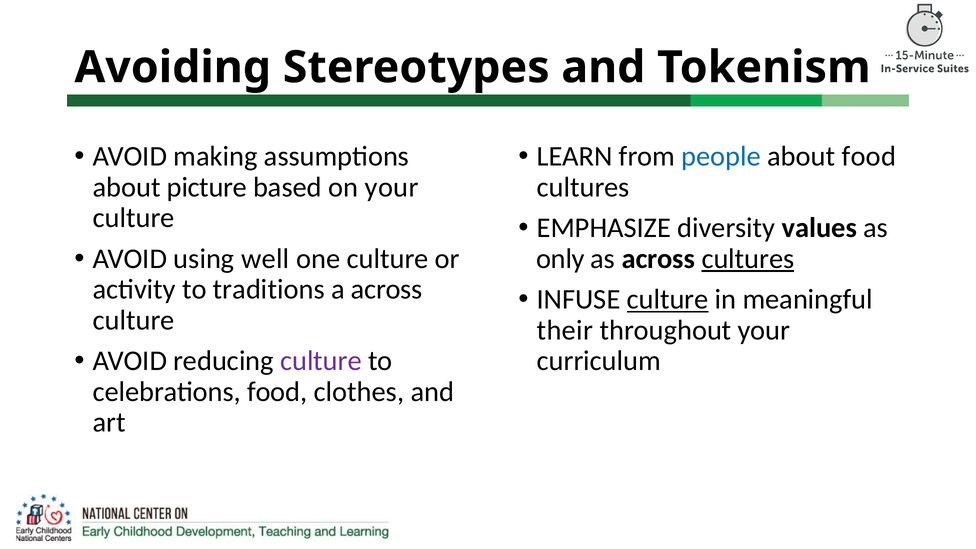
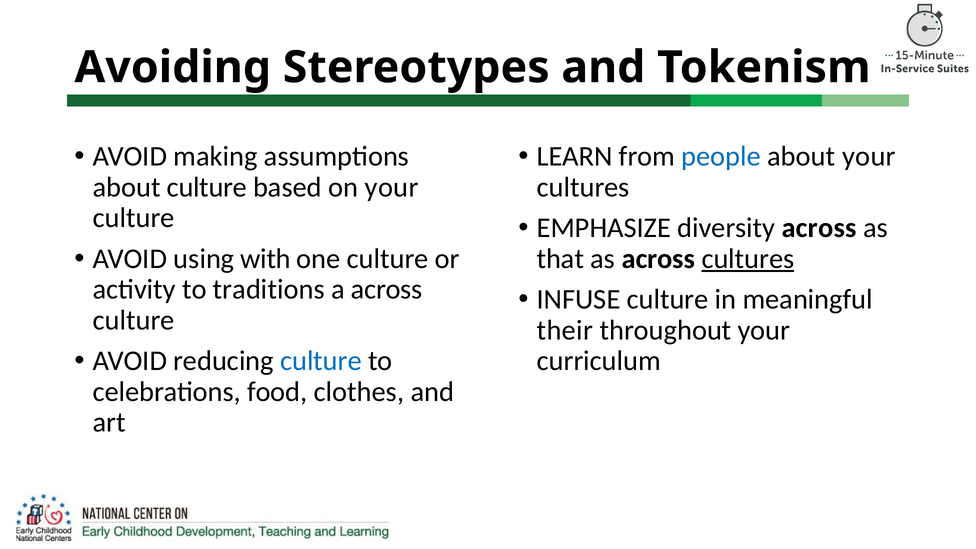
about food: food -> your
about picture: picture -> culture
diversity values: values -> across
well: well -> with
only: only -> that
culture at (668, 300) underline: present -> none
culture at (321, 361) colour: purple -> blue
